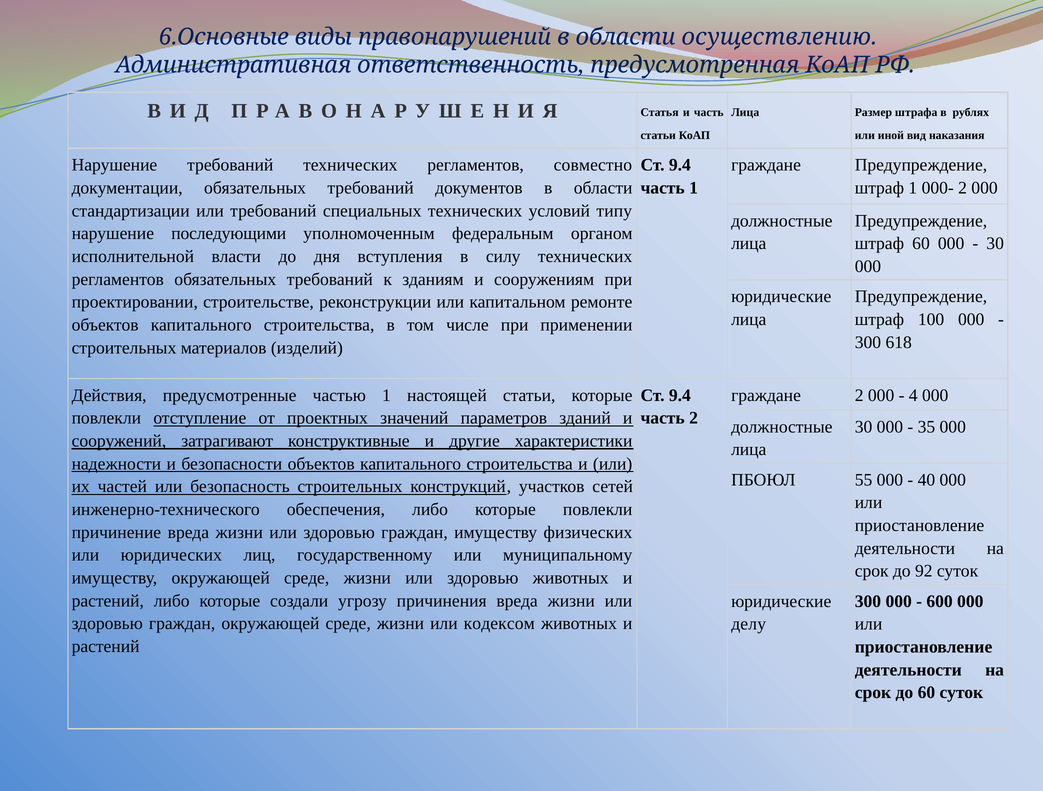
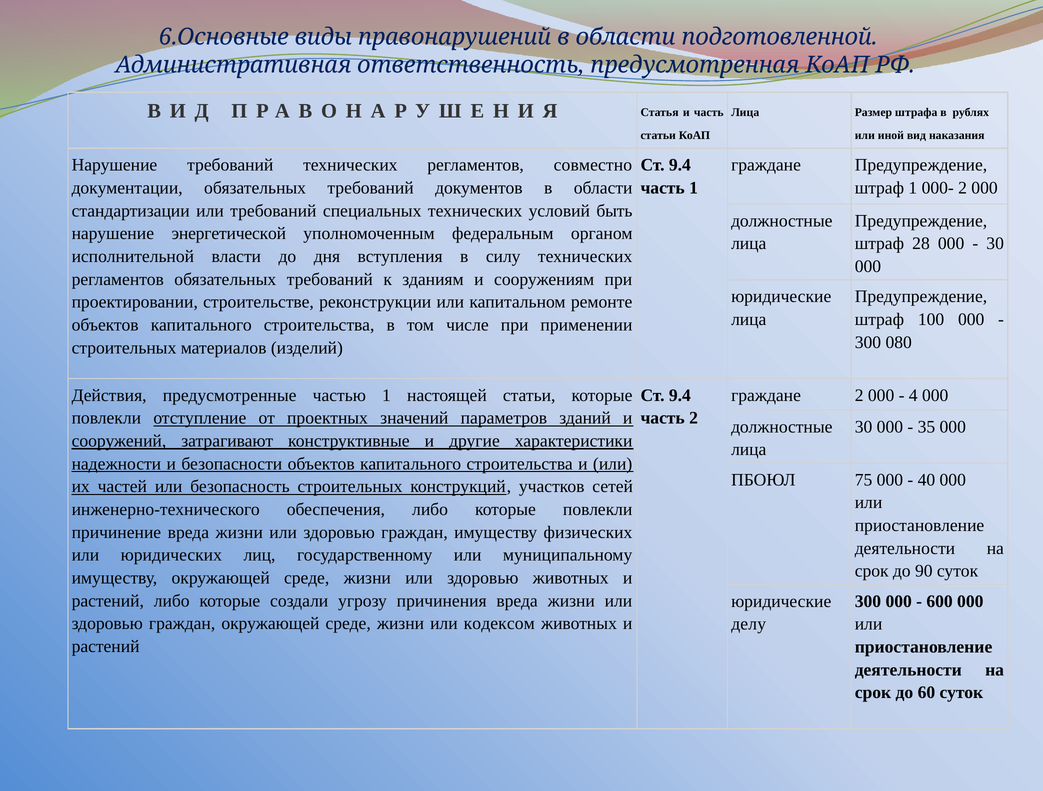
осуществлению: осуществлению -> подготовленной
типу: типу -> быть
последующими: последующими -> энергетической
штраф 60: 60 -> 28
618: 618 -> 080
55: 55 -> 75
92: 92 -> 90
